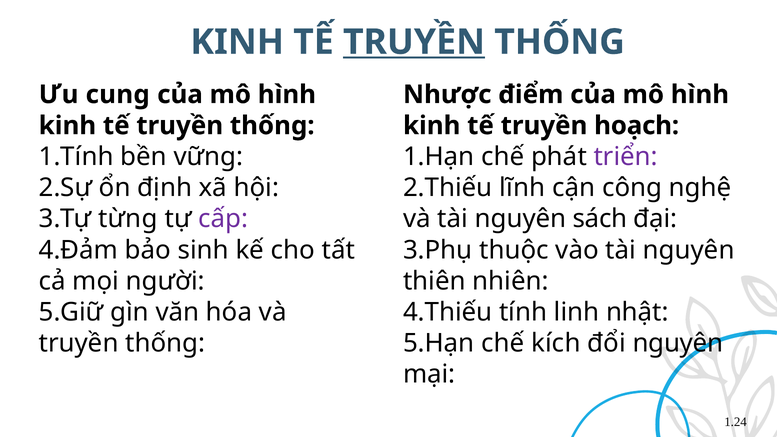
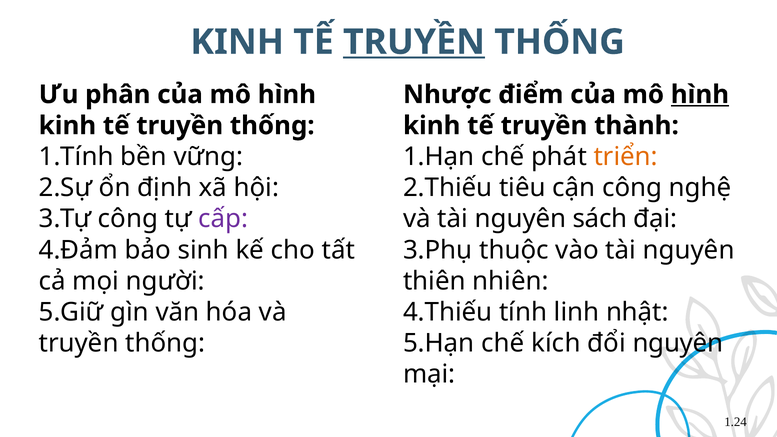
hình at (700, 95) underline: none -> present
cung: cung -> phân
hoạch: hoạch -> thành
triển colour: purple -> orange
lĩnh: lĩnh -> tiêu
từng at (128, 219): từng -> công
